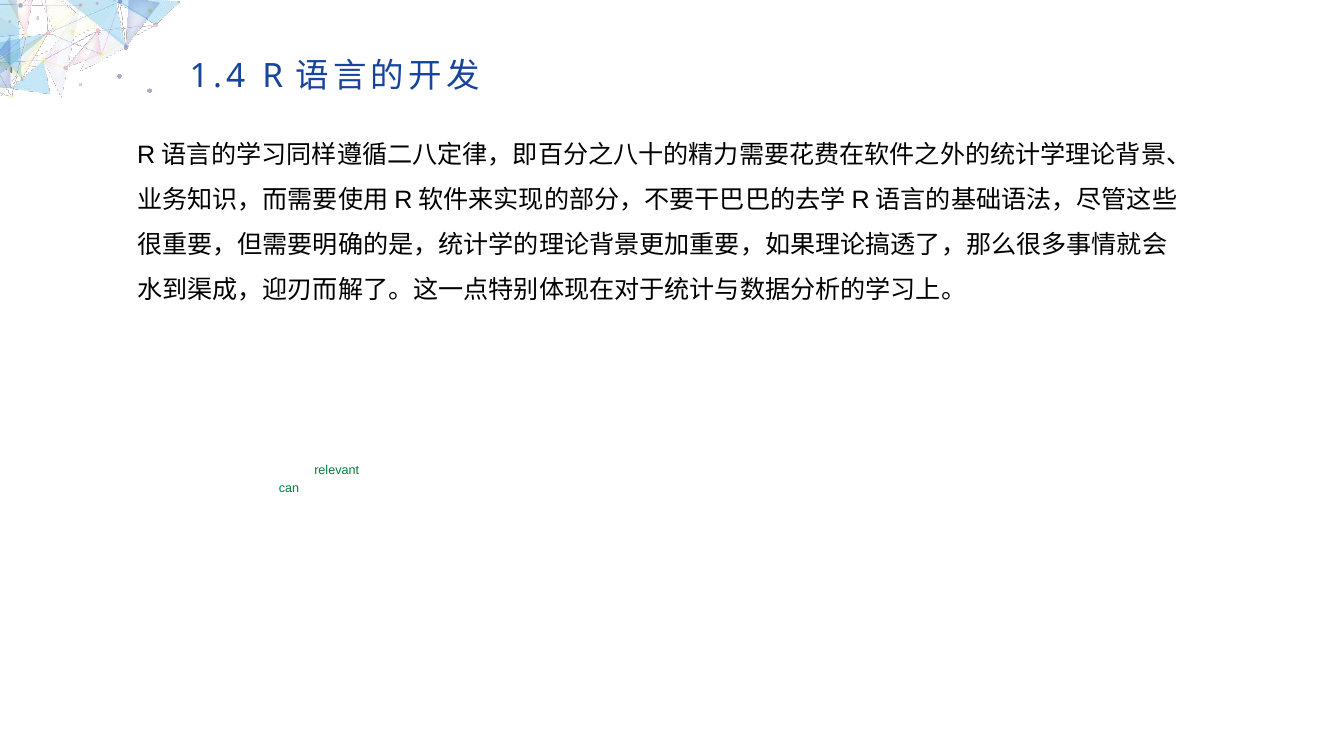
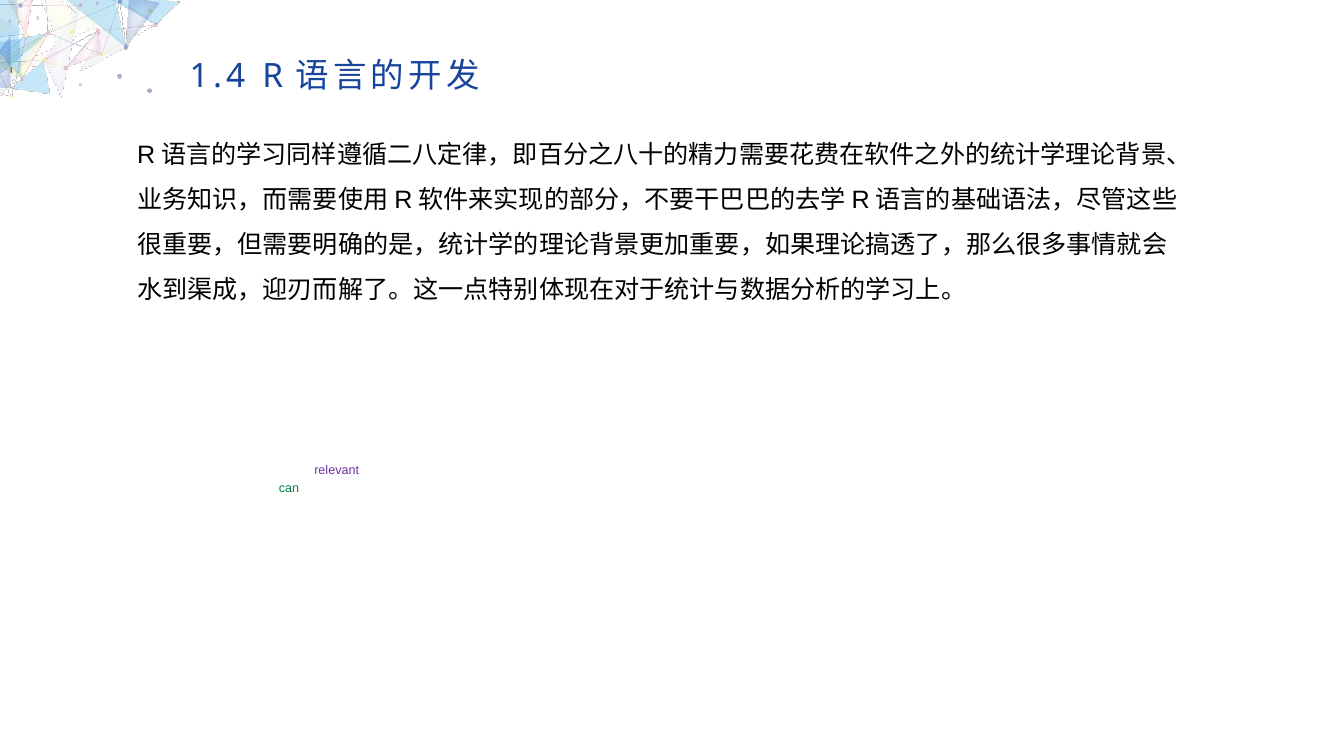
relevant at (337, 470) colour: green -> purple
